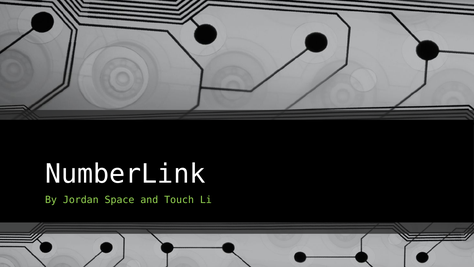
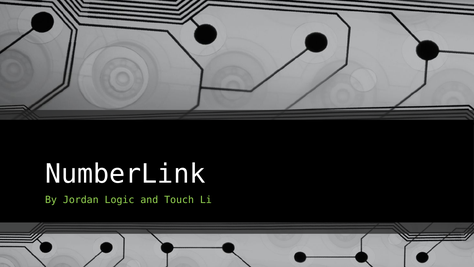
Space: Space -> Logic
